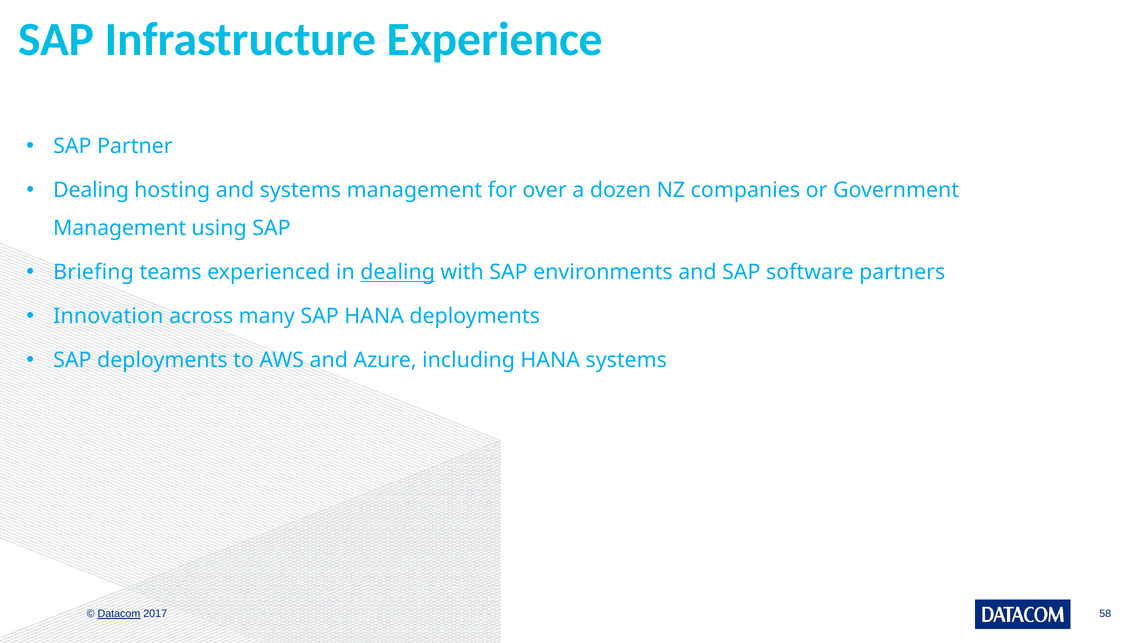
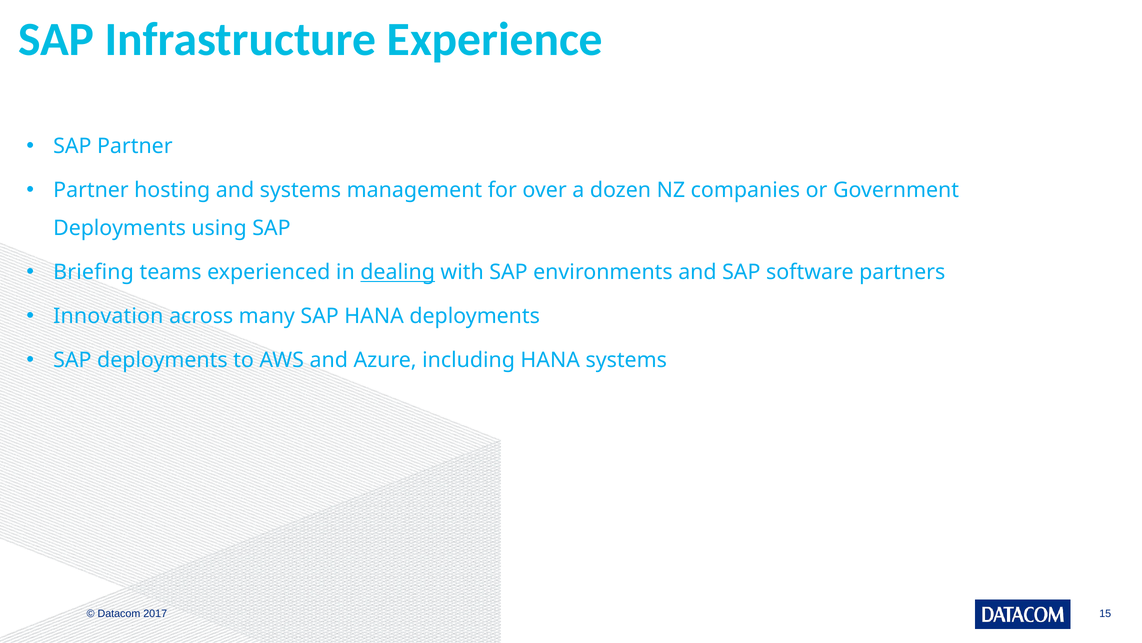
Dealing at (91, 190): Dealing -> Partner
Management at (120, 228): Management -> Deployments
Datacom underline: present -> none
58: 58 -> 15
